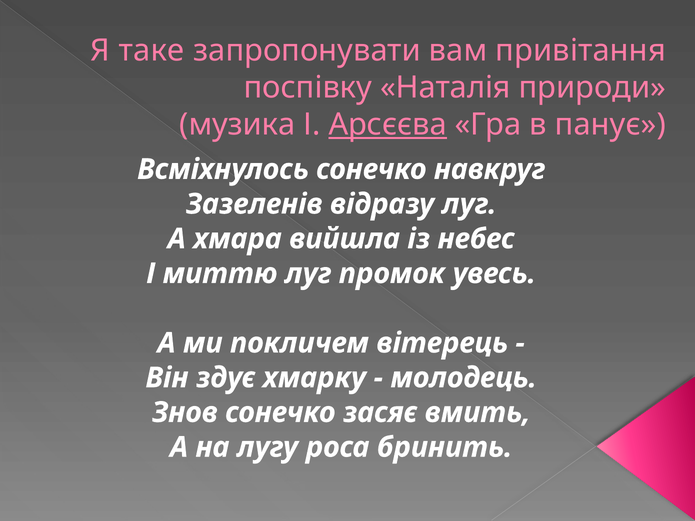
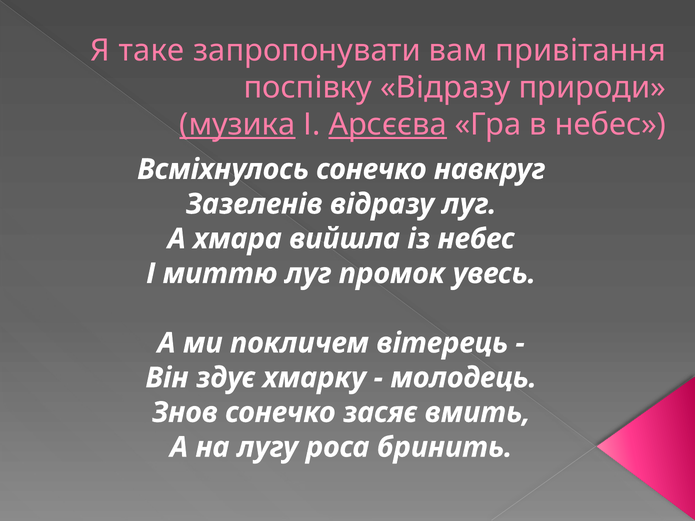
поспівку Наталія: Наталія -> Відразу
музика underline: none -> present
в панує: панує -> небес
